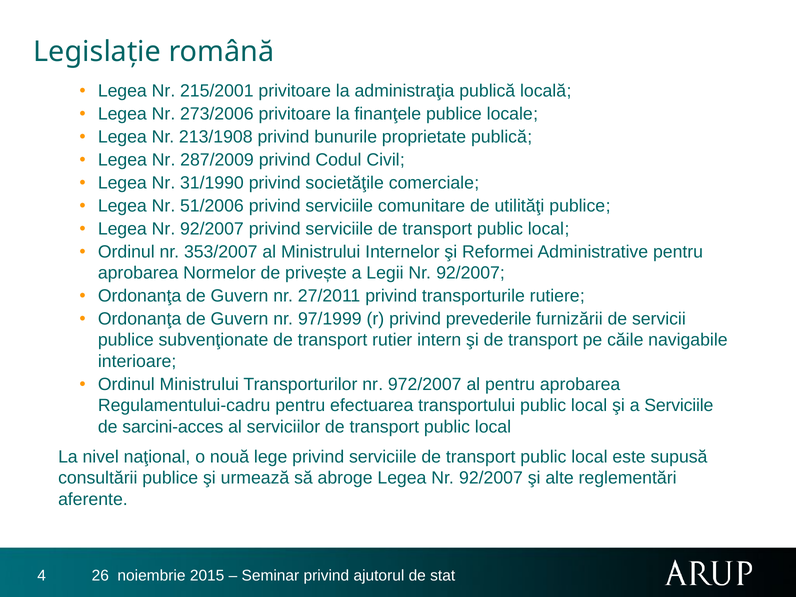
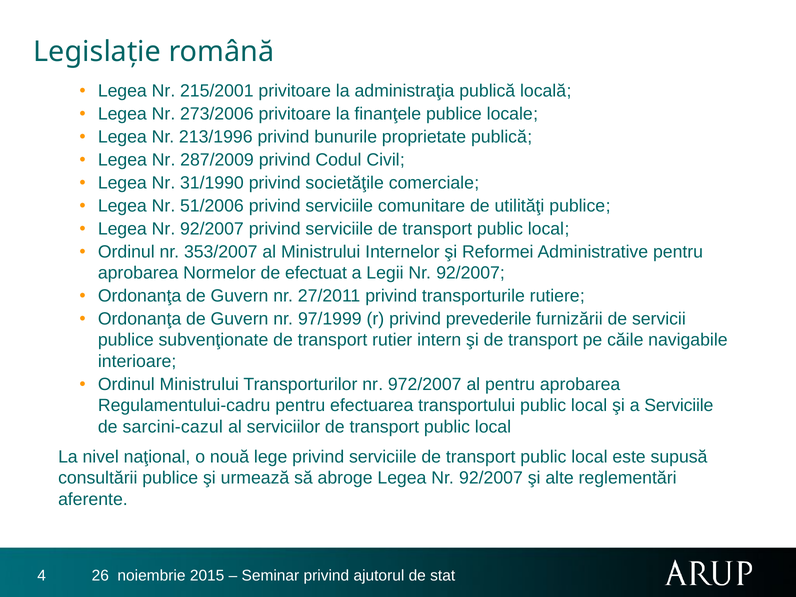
213/1908: 213/1908 -> 213/1996
privește: privește -> efectuat
sarcini-acces: sarcini-acces -> sarcini-cazul
